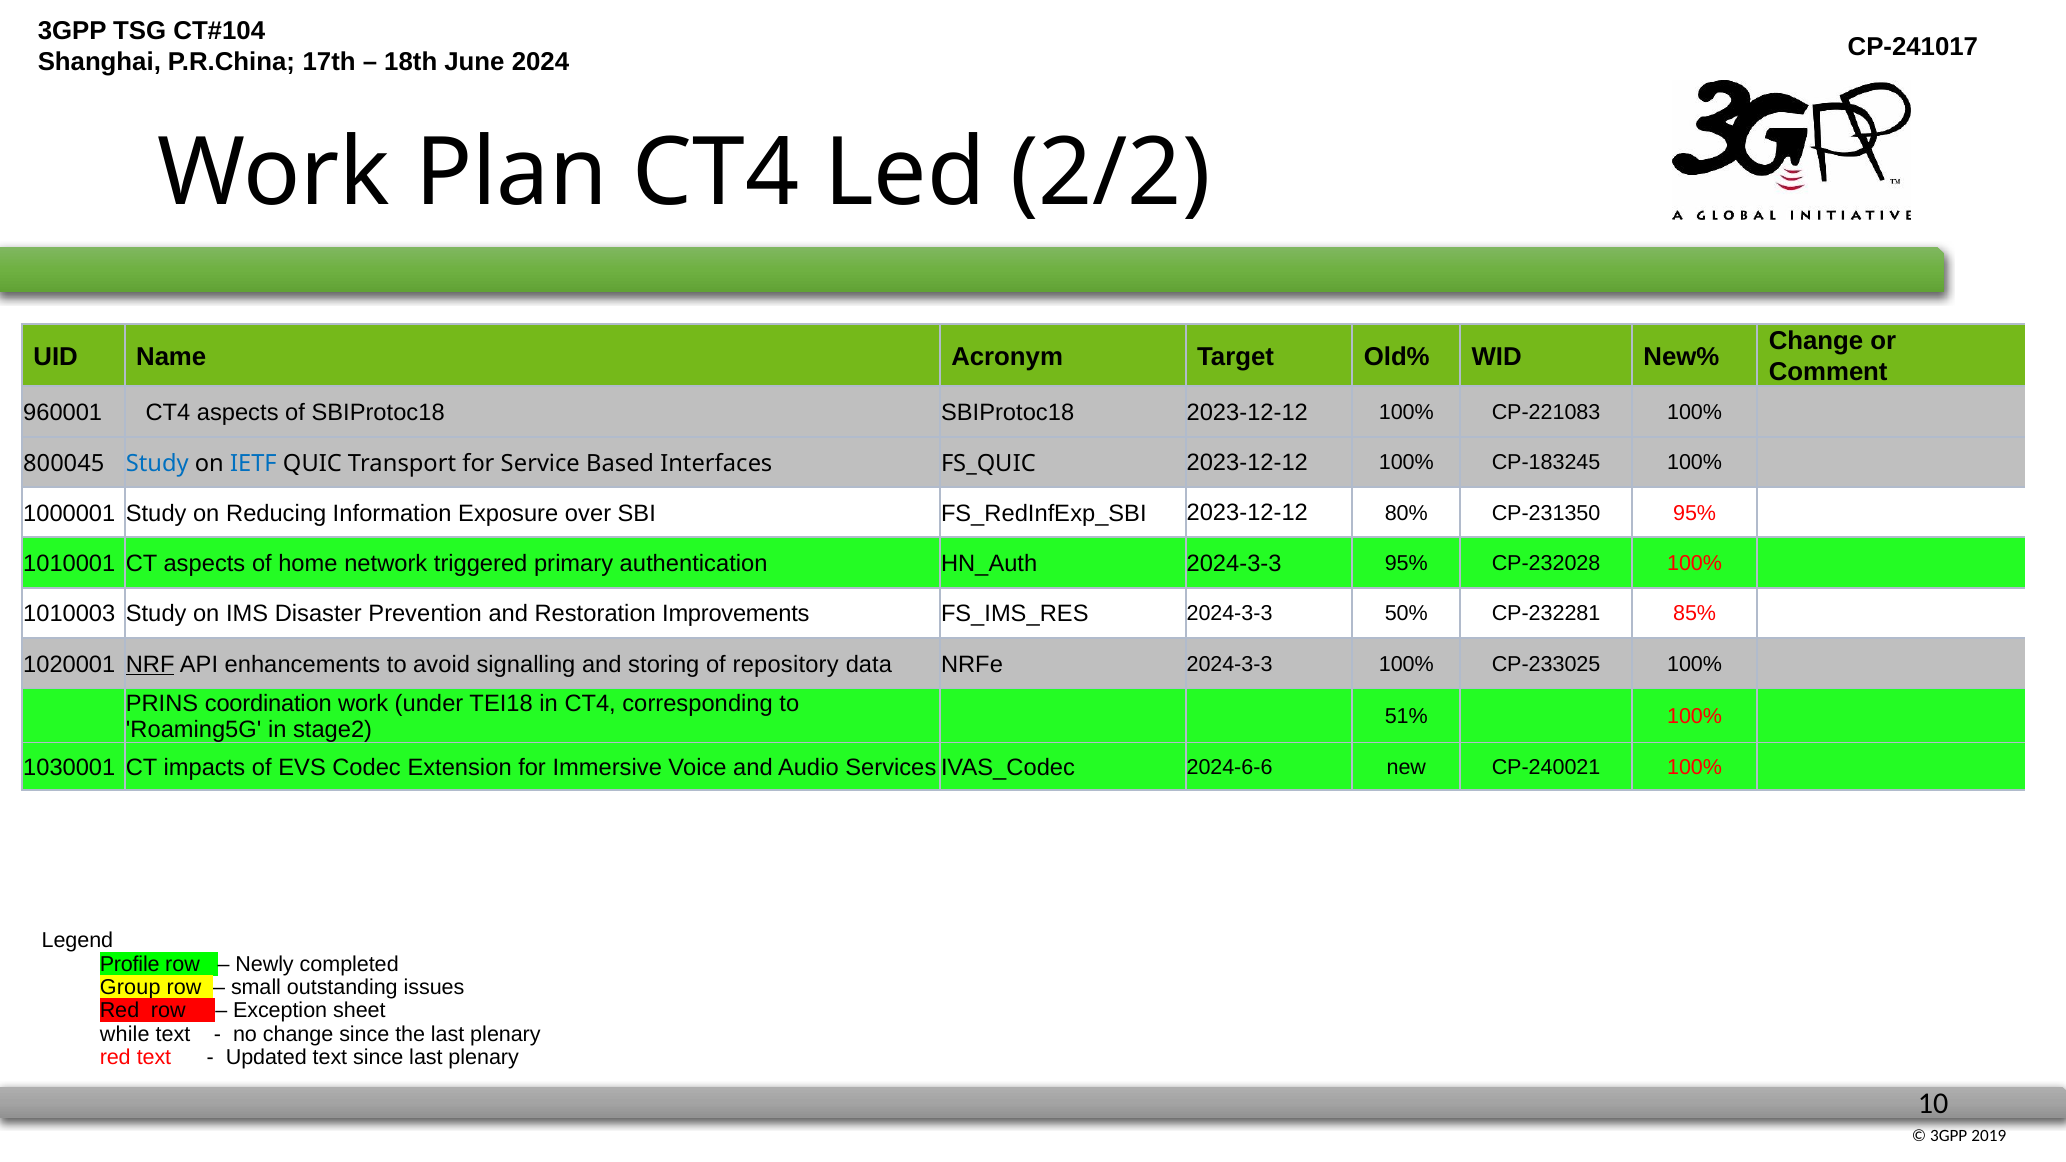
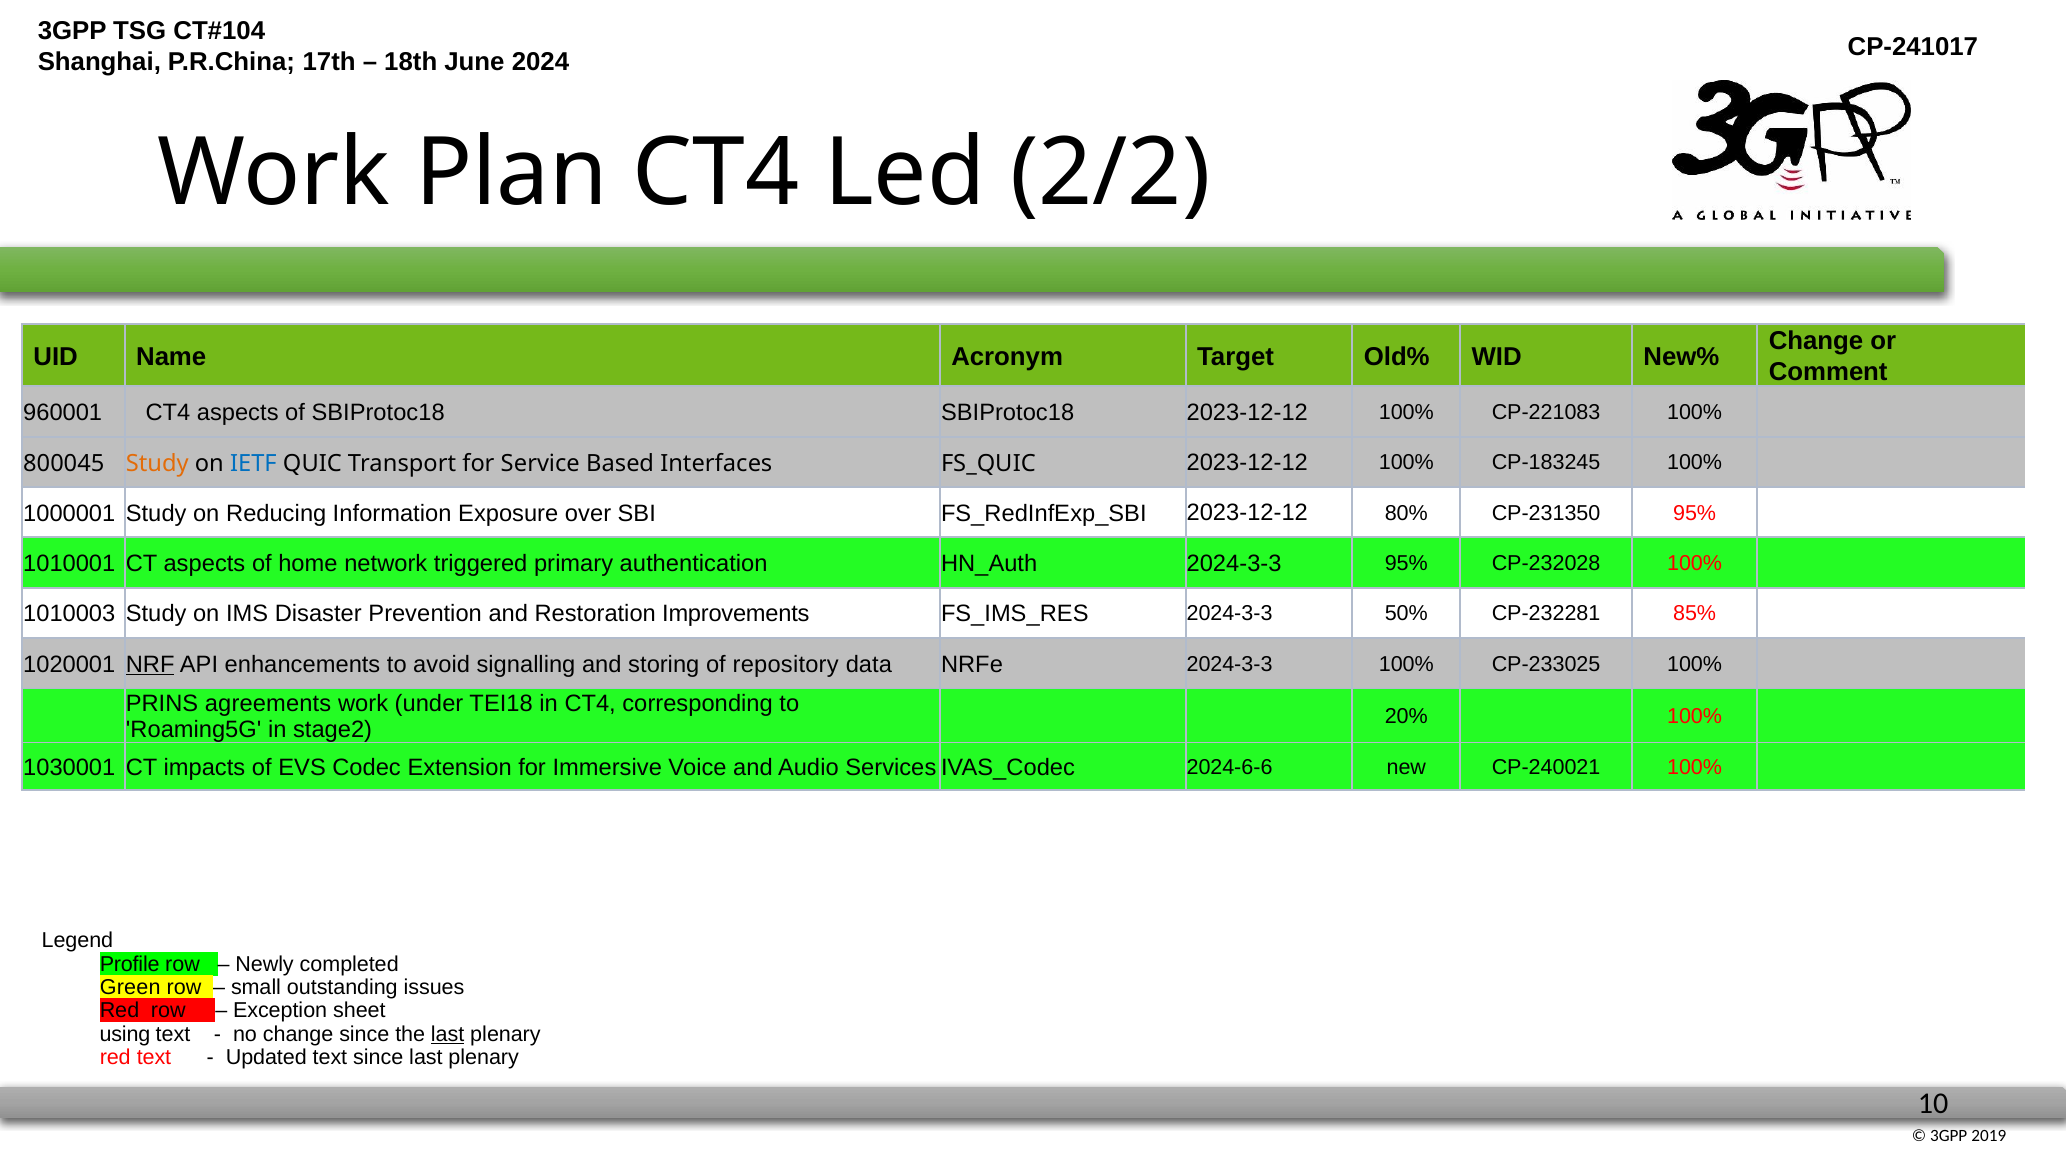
Study at (157, 464) colour: blue -> orange
coordination: coordination -> agreements
51%: 51% -> 20%
Group: Group -> Green
while: while -> using
last at (448, 1034) underline: none -> present
